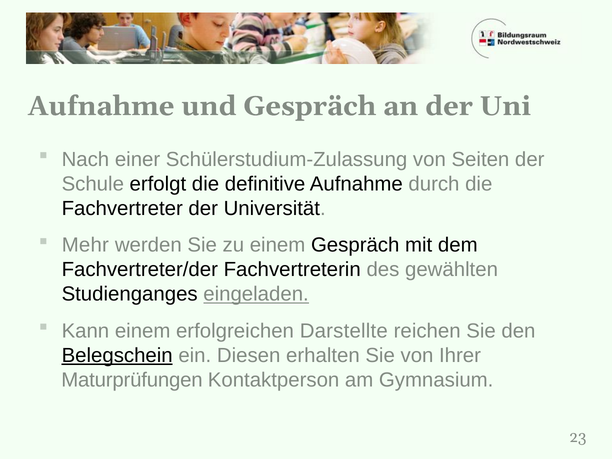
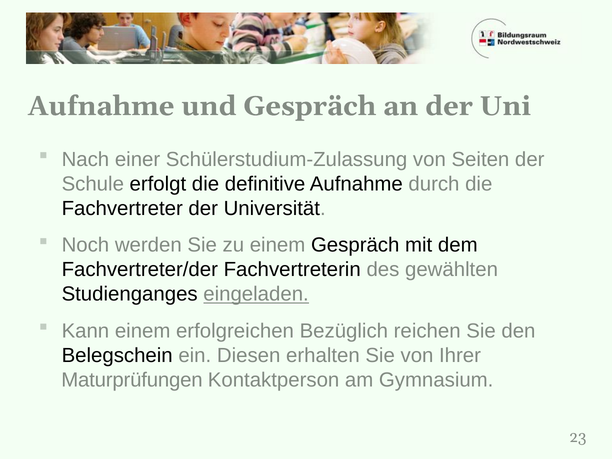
Mehr: Mehr -> Noch
Darstellte: Darstellte -> Bezüglich
Belegschein underline: present -> none
